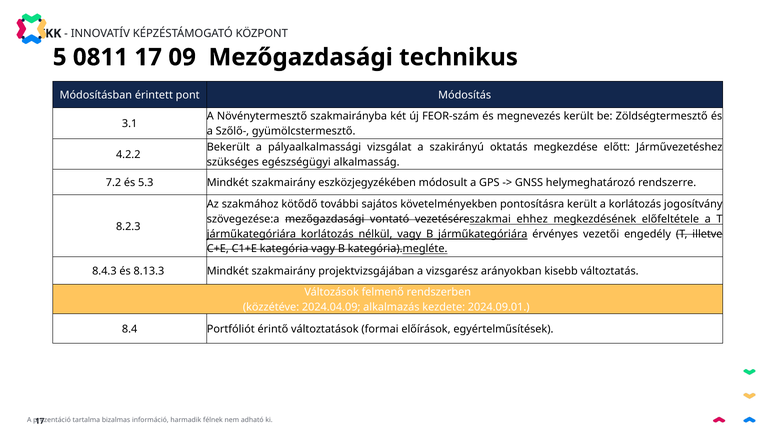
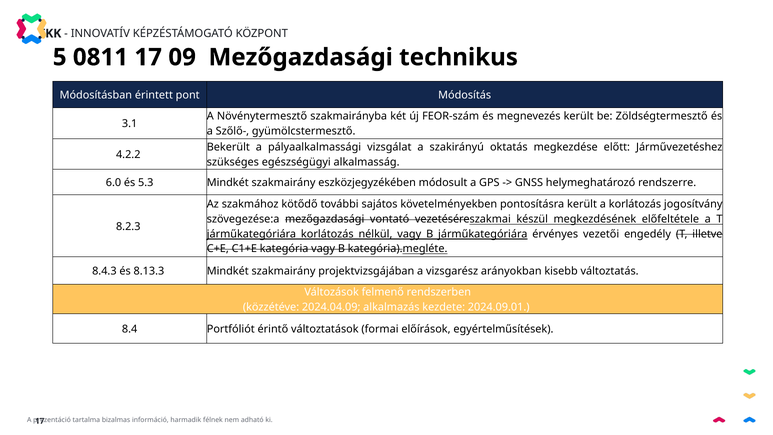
7.2: 7.2 -> 6.0
ehhez: ehhez -> készül
